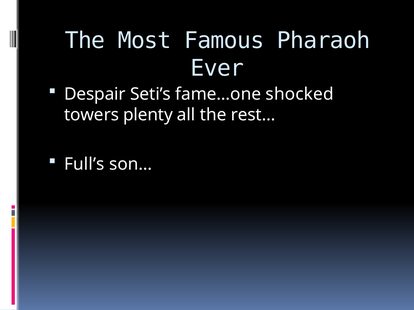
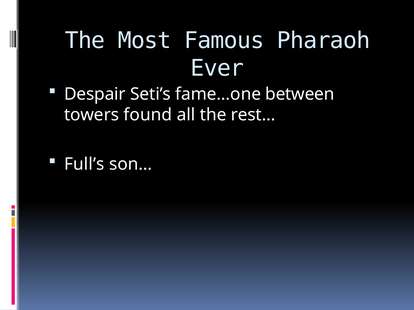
shocked: shocked -> between
plenty: plenty -> found
